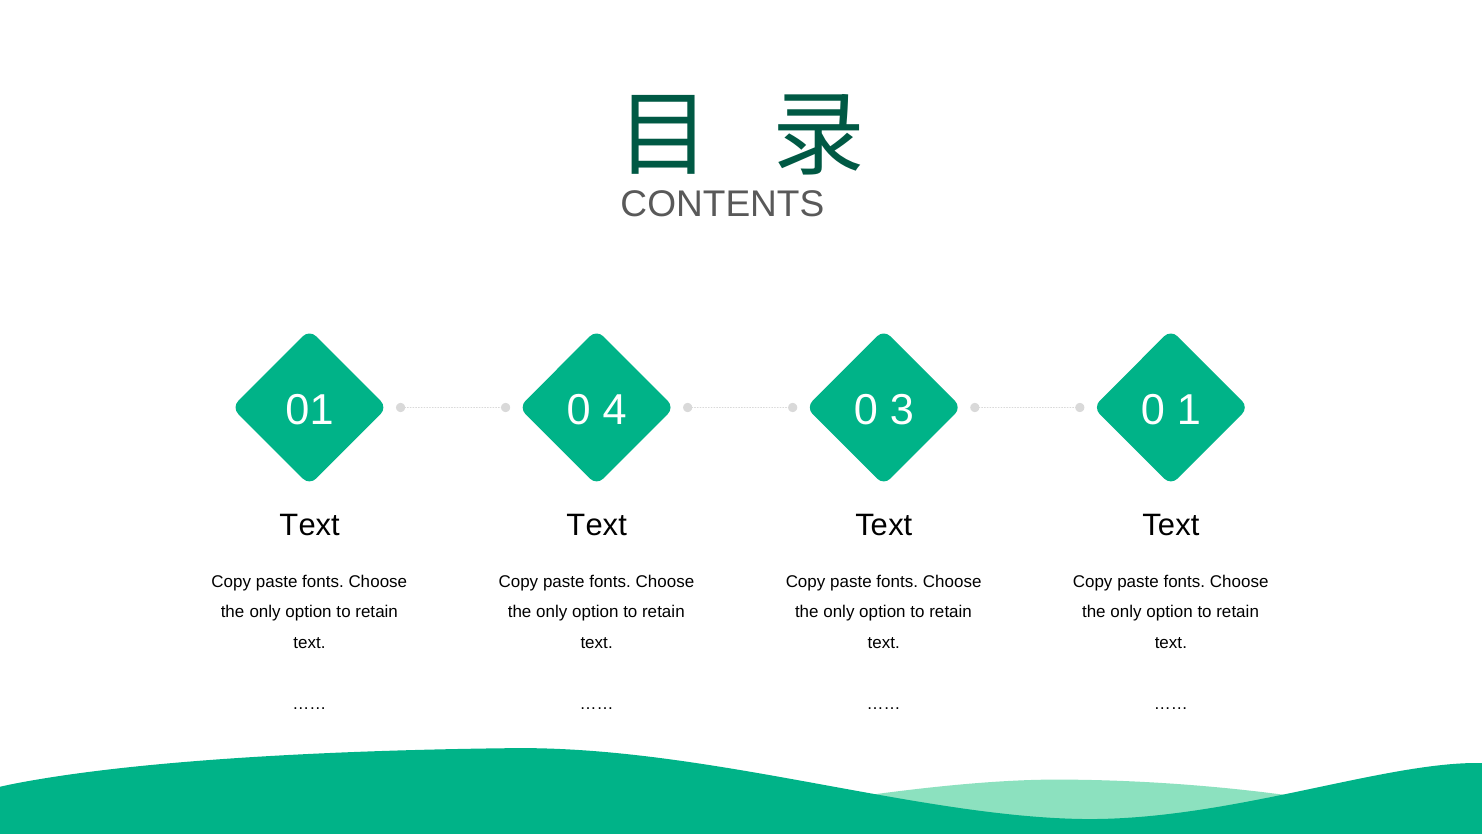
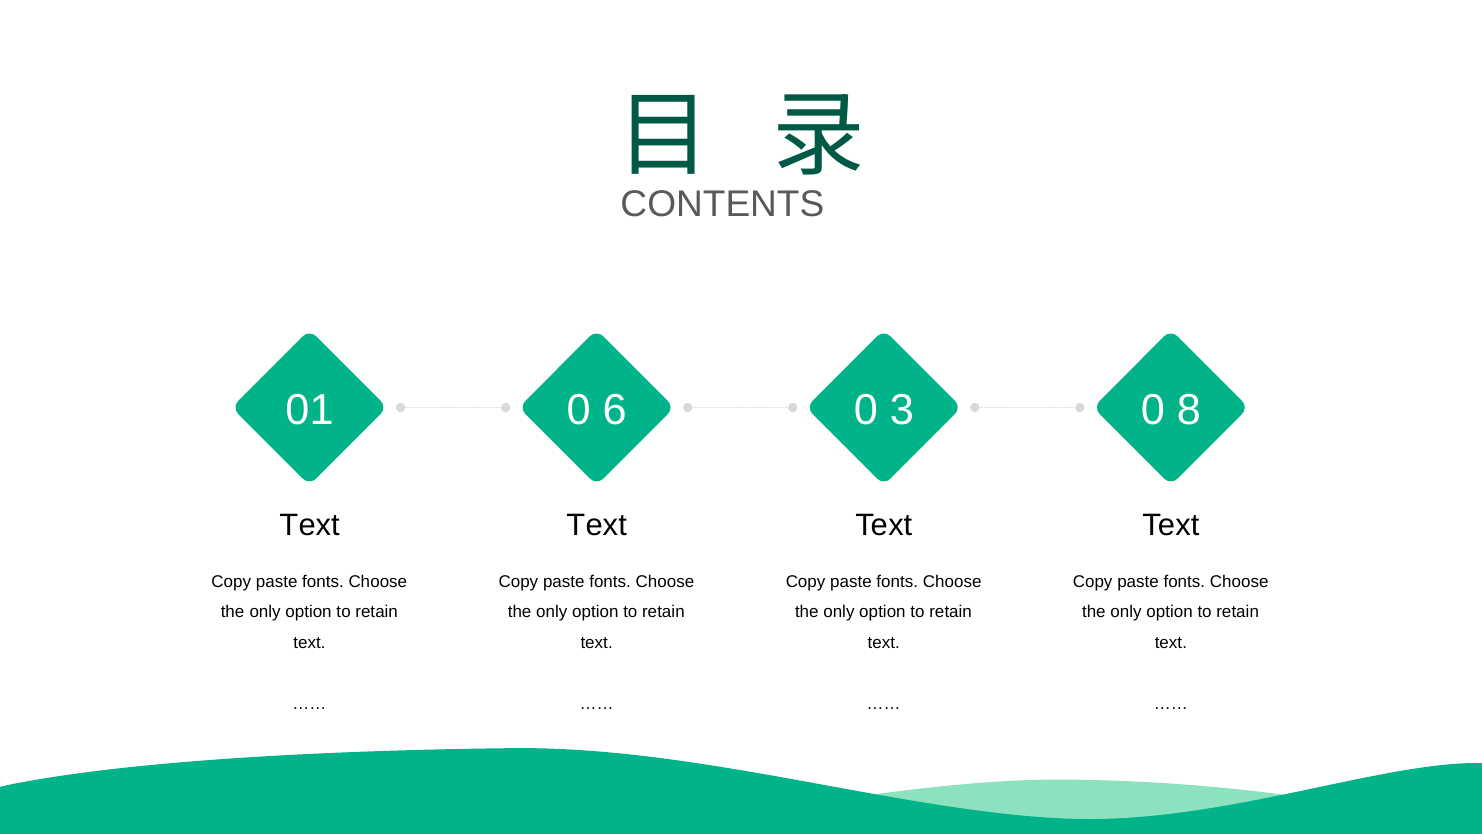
4: 4 -> 6
1 at (1189, 410): 1 -> 8
